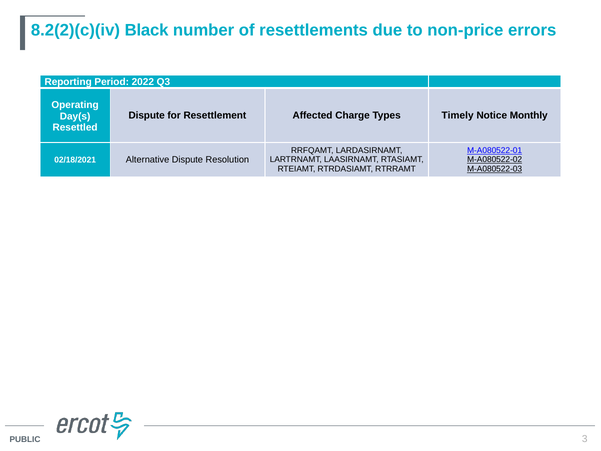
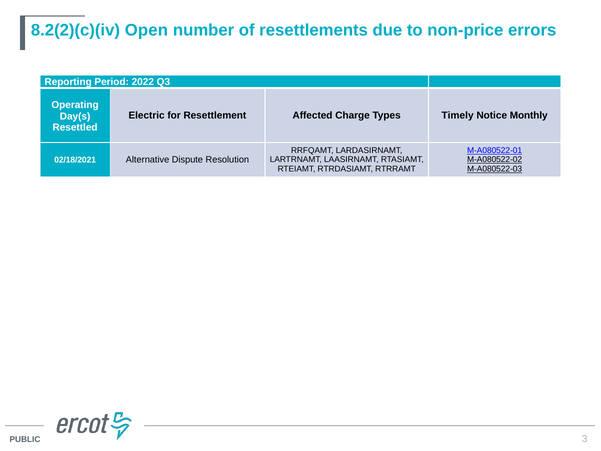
Black: Black -> Open
Dispute at (147, 115): Dispute -> Electric
